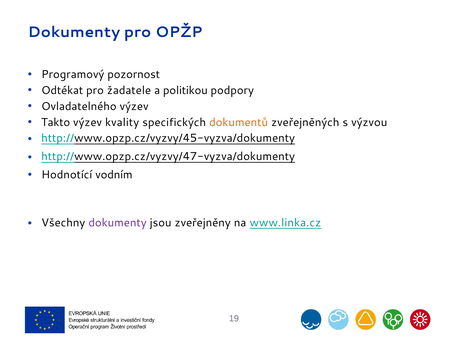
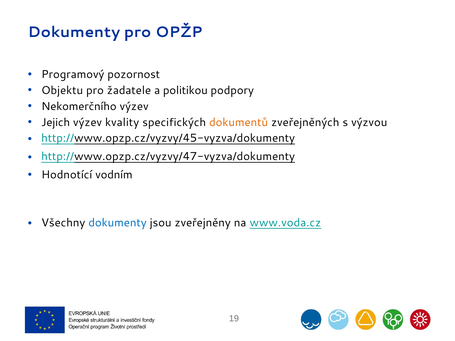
Odtékat: Odtékat -> Objektu
Ovladatelného: Ovladatelného -> Nekomerčního
Takto: Takto -> Jejich
dokumenty at (118, 223) colour: purple -> blue
www.linka.cz: www.linka.cz -> www.voda.cz
